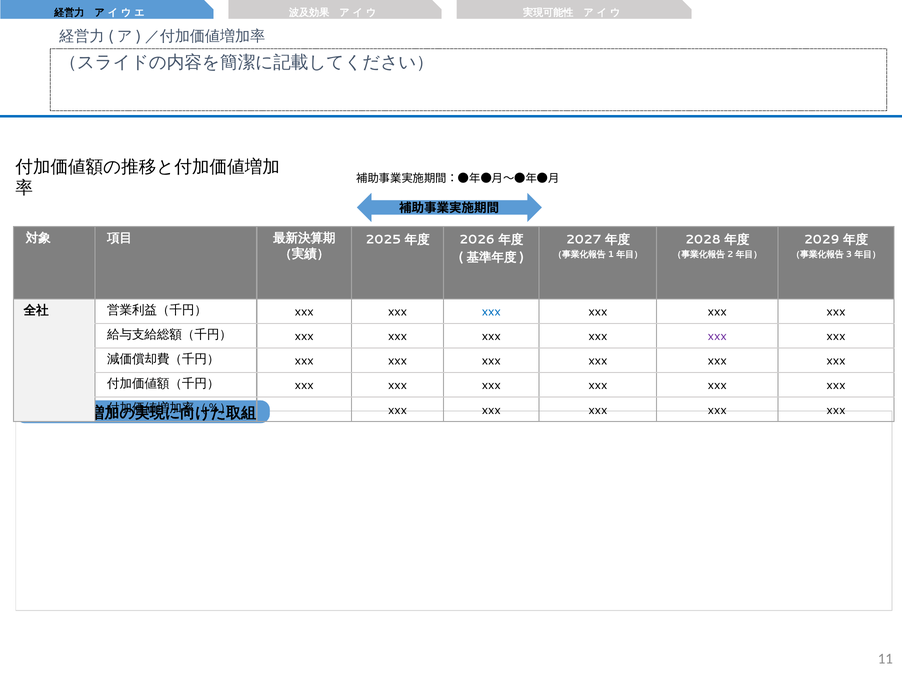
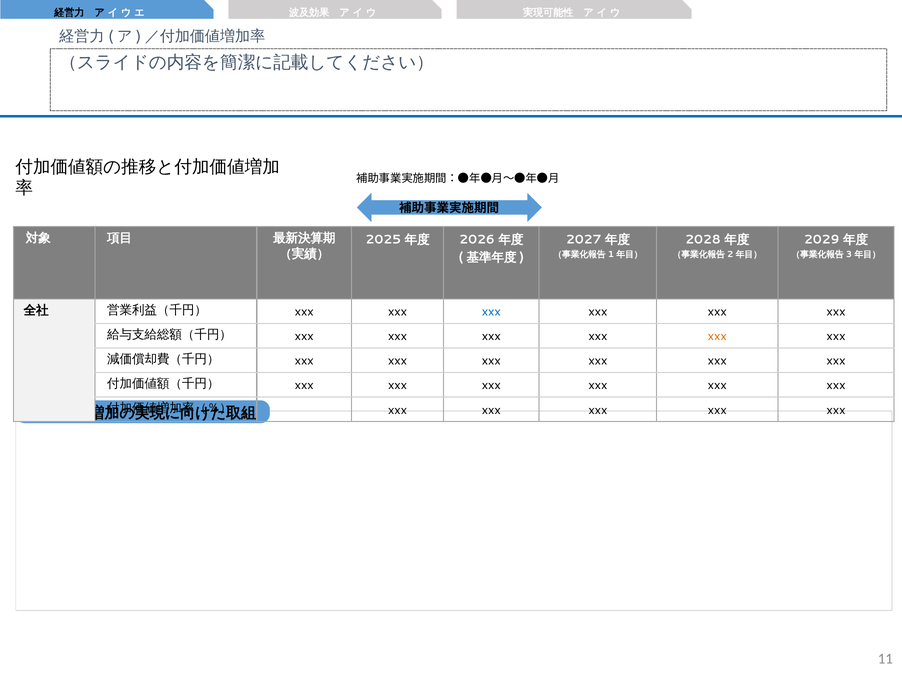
xxx at (717, 337) colour: purple -> orange
